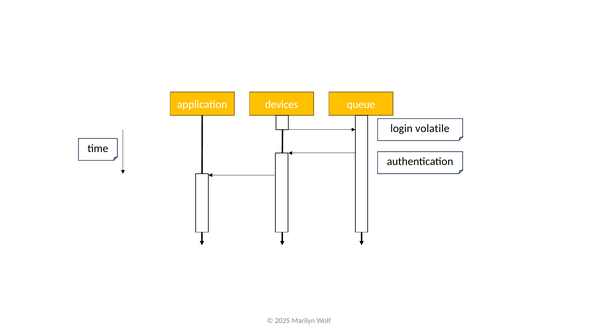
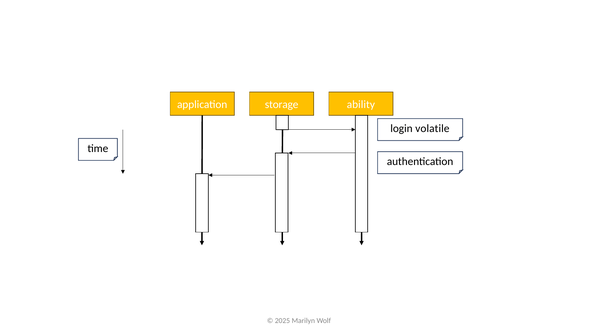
devices: devices -> storage
queue: queue -> ability
